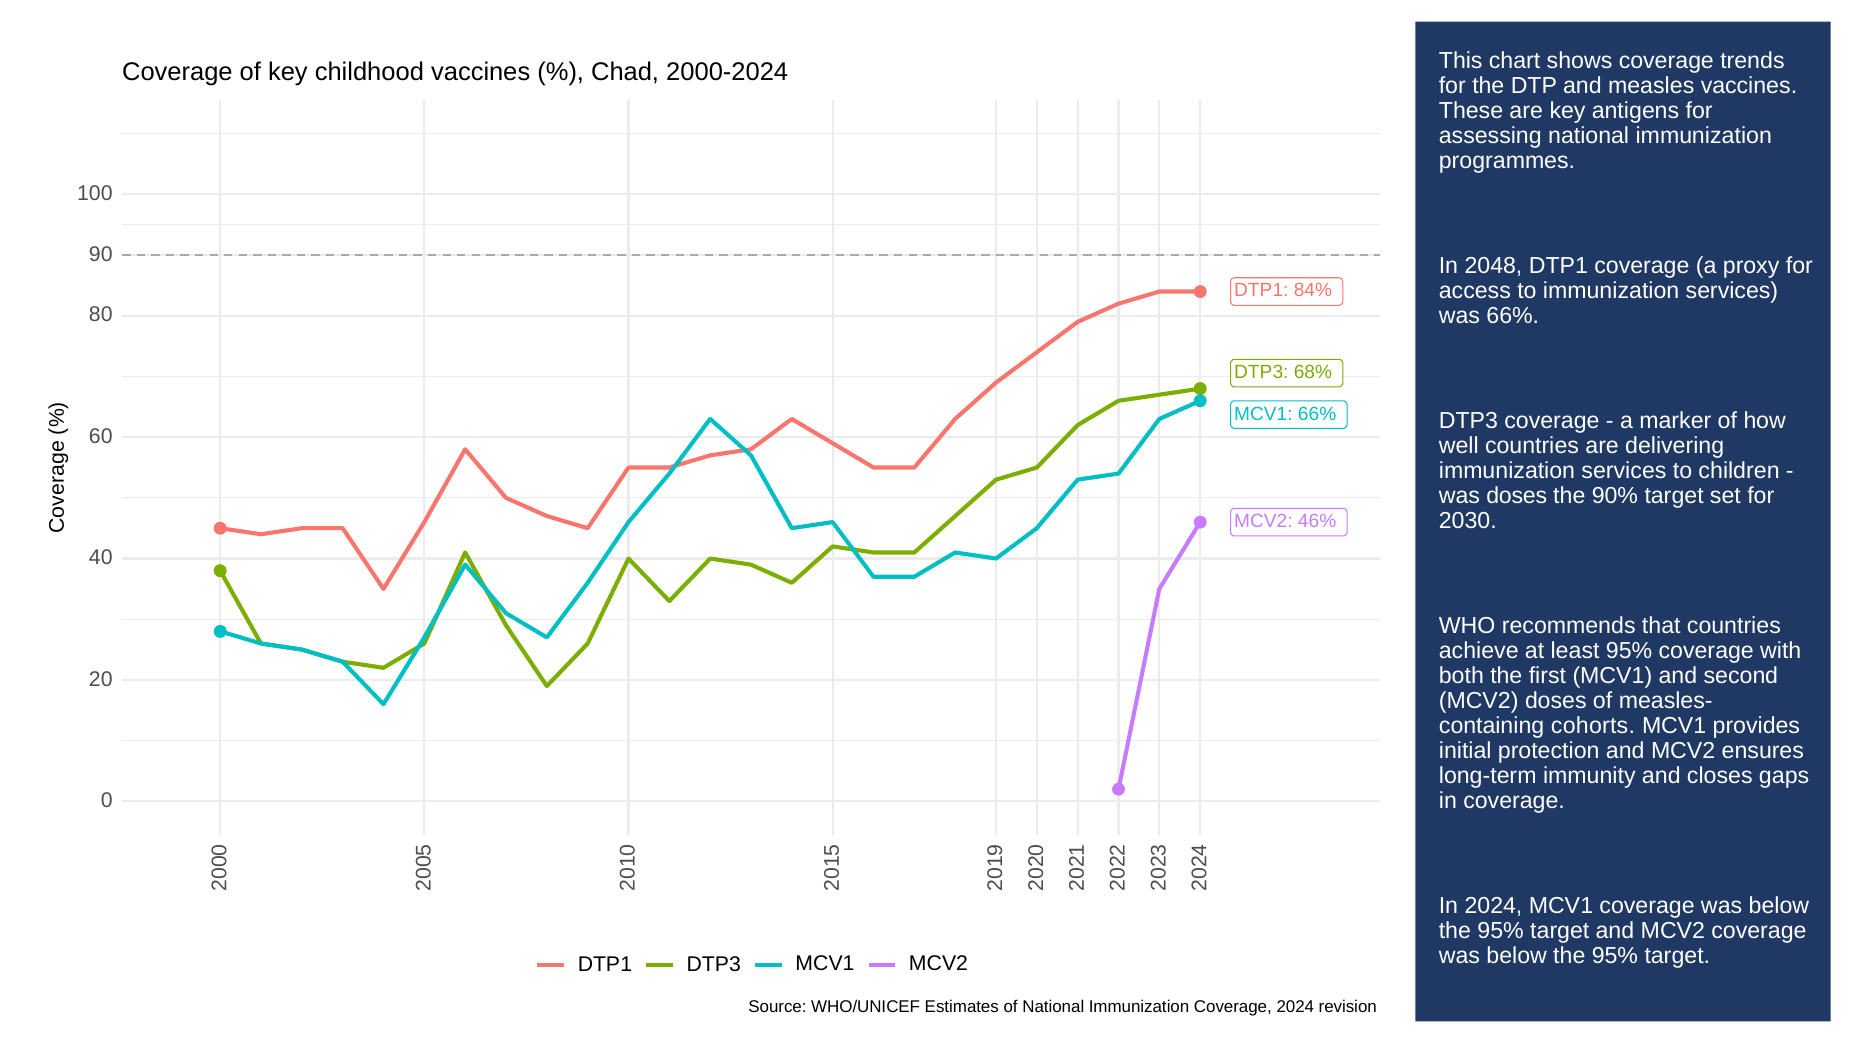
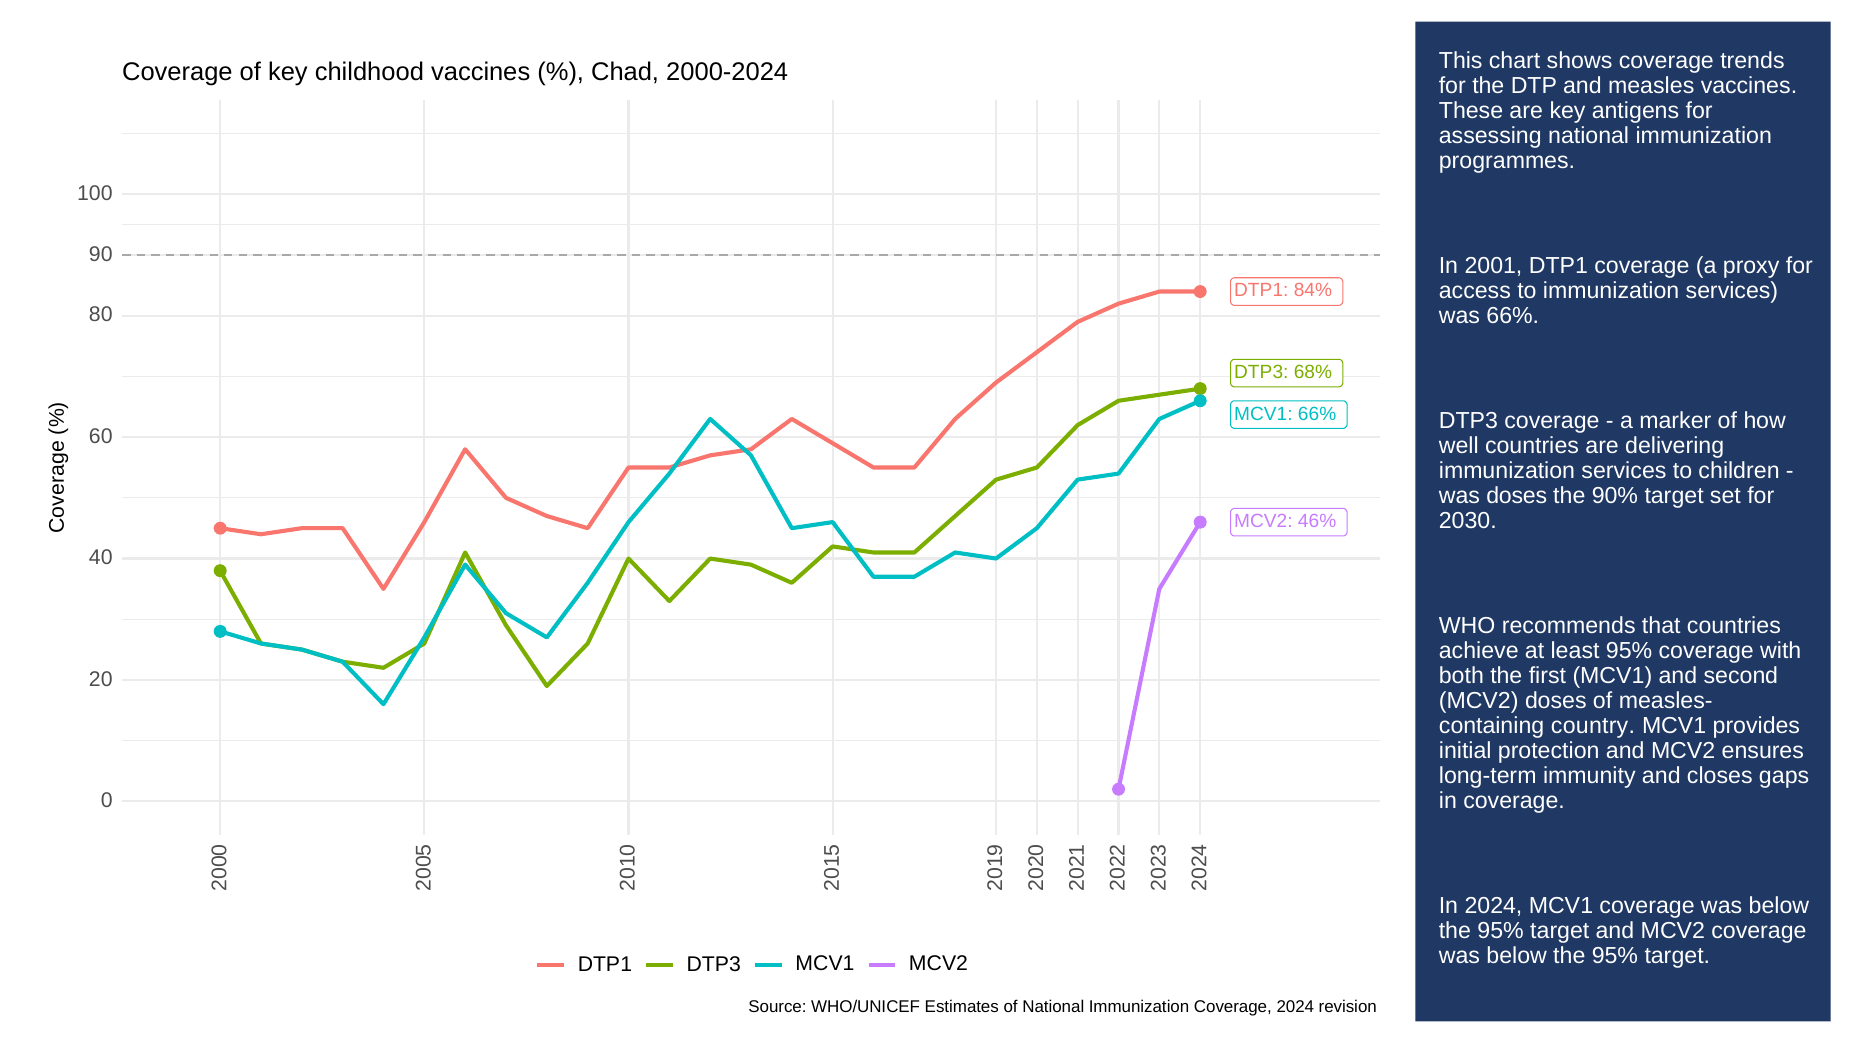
2048: 2048 -> 2001
cohorts: cohorts -> country
